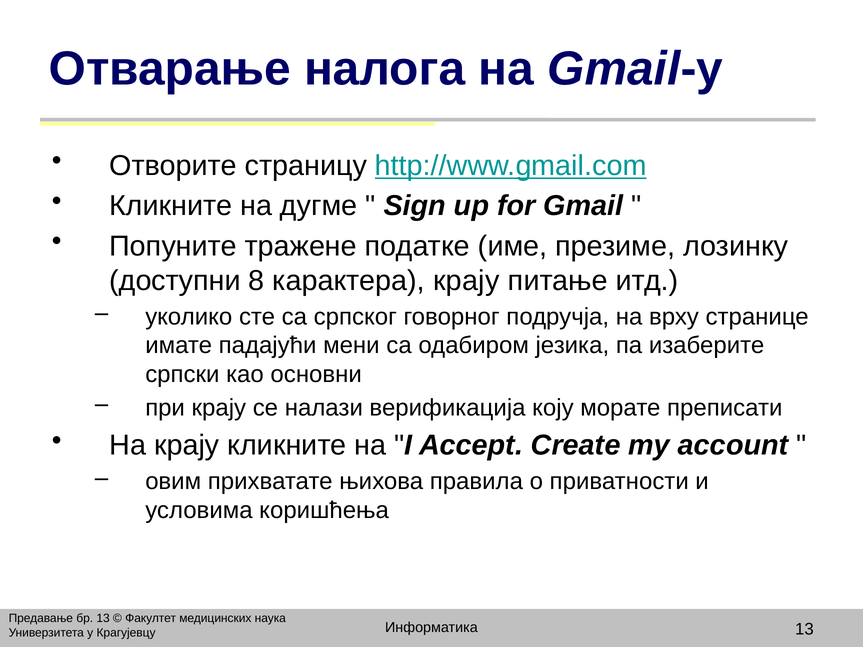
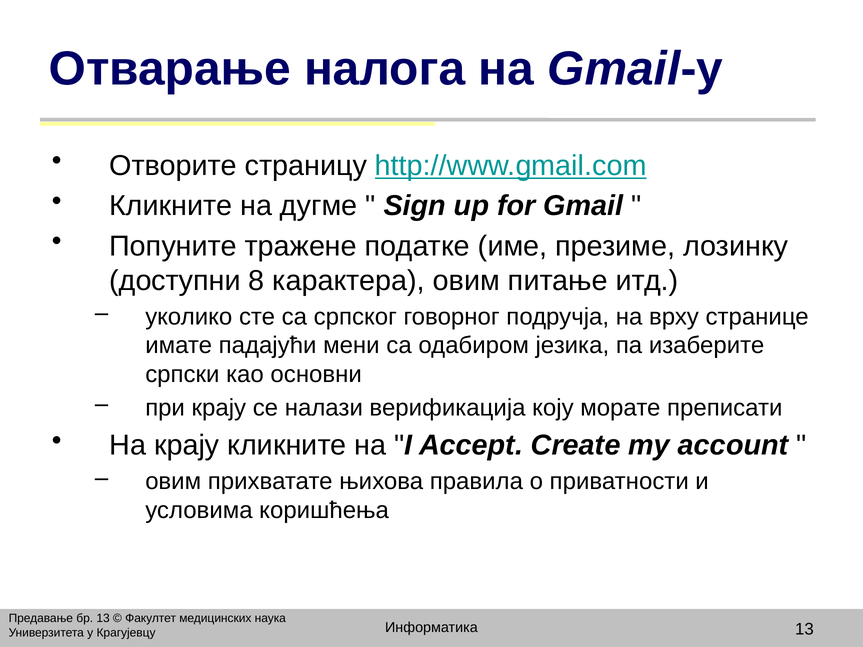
карактера крају: крају -> овим
